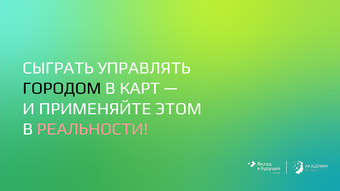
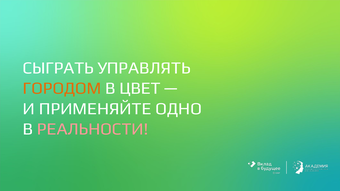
ГОРОДОМ colour: black -> orange
КАРТ: КАРТ -> ЦВЕТ
ЭТОМ: ЭТОМ -> ОДНО
